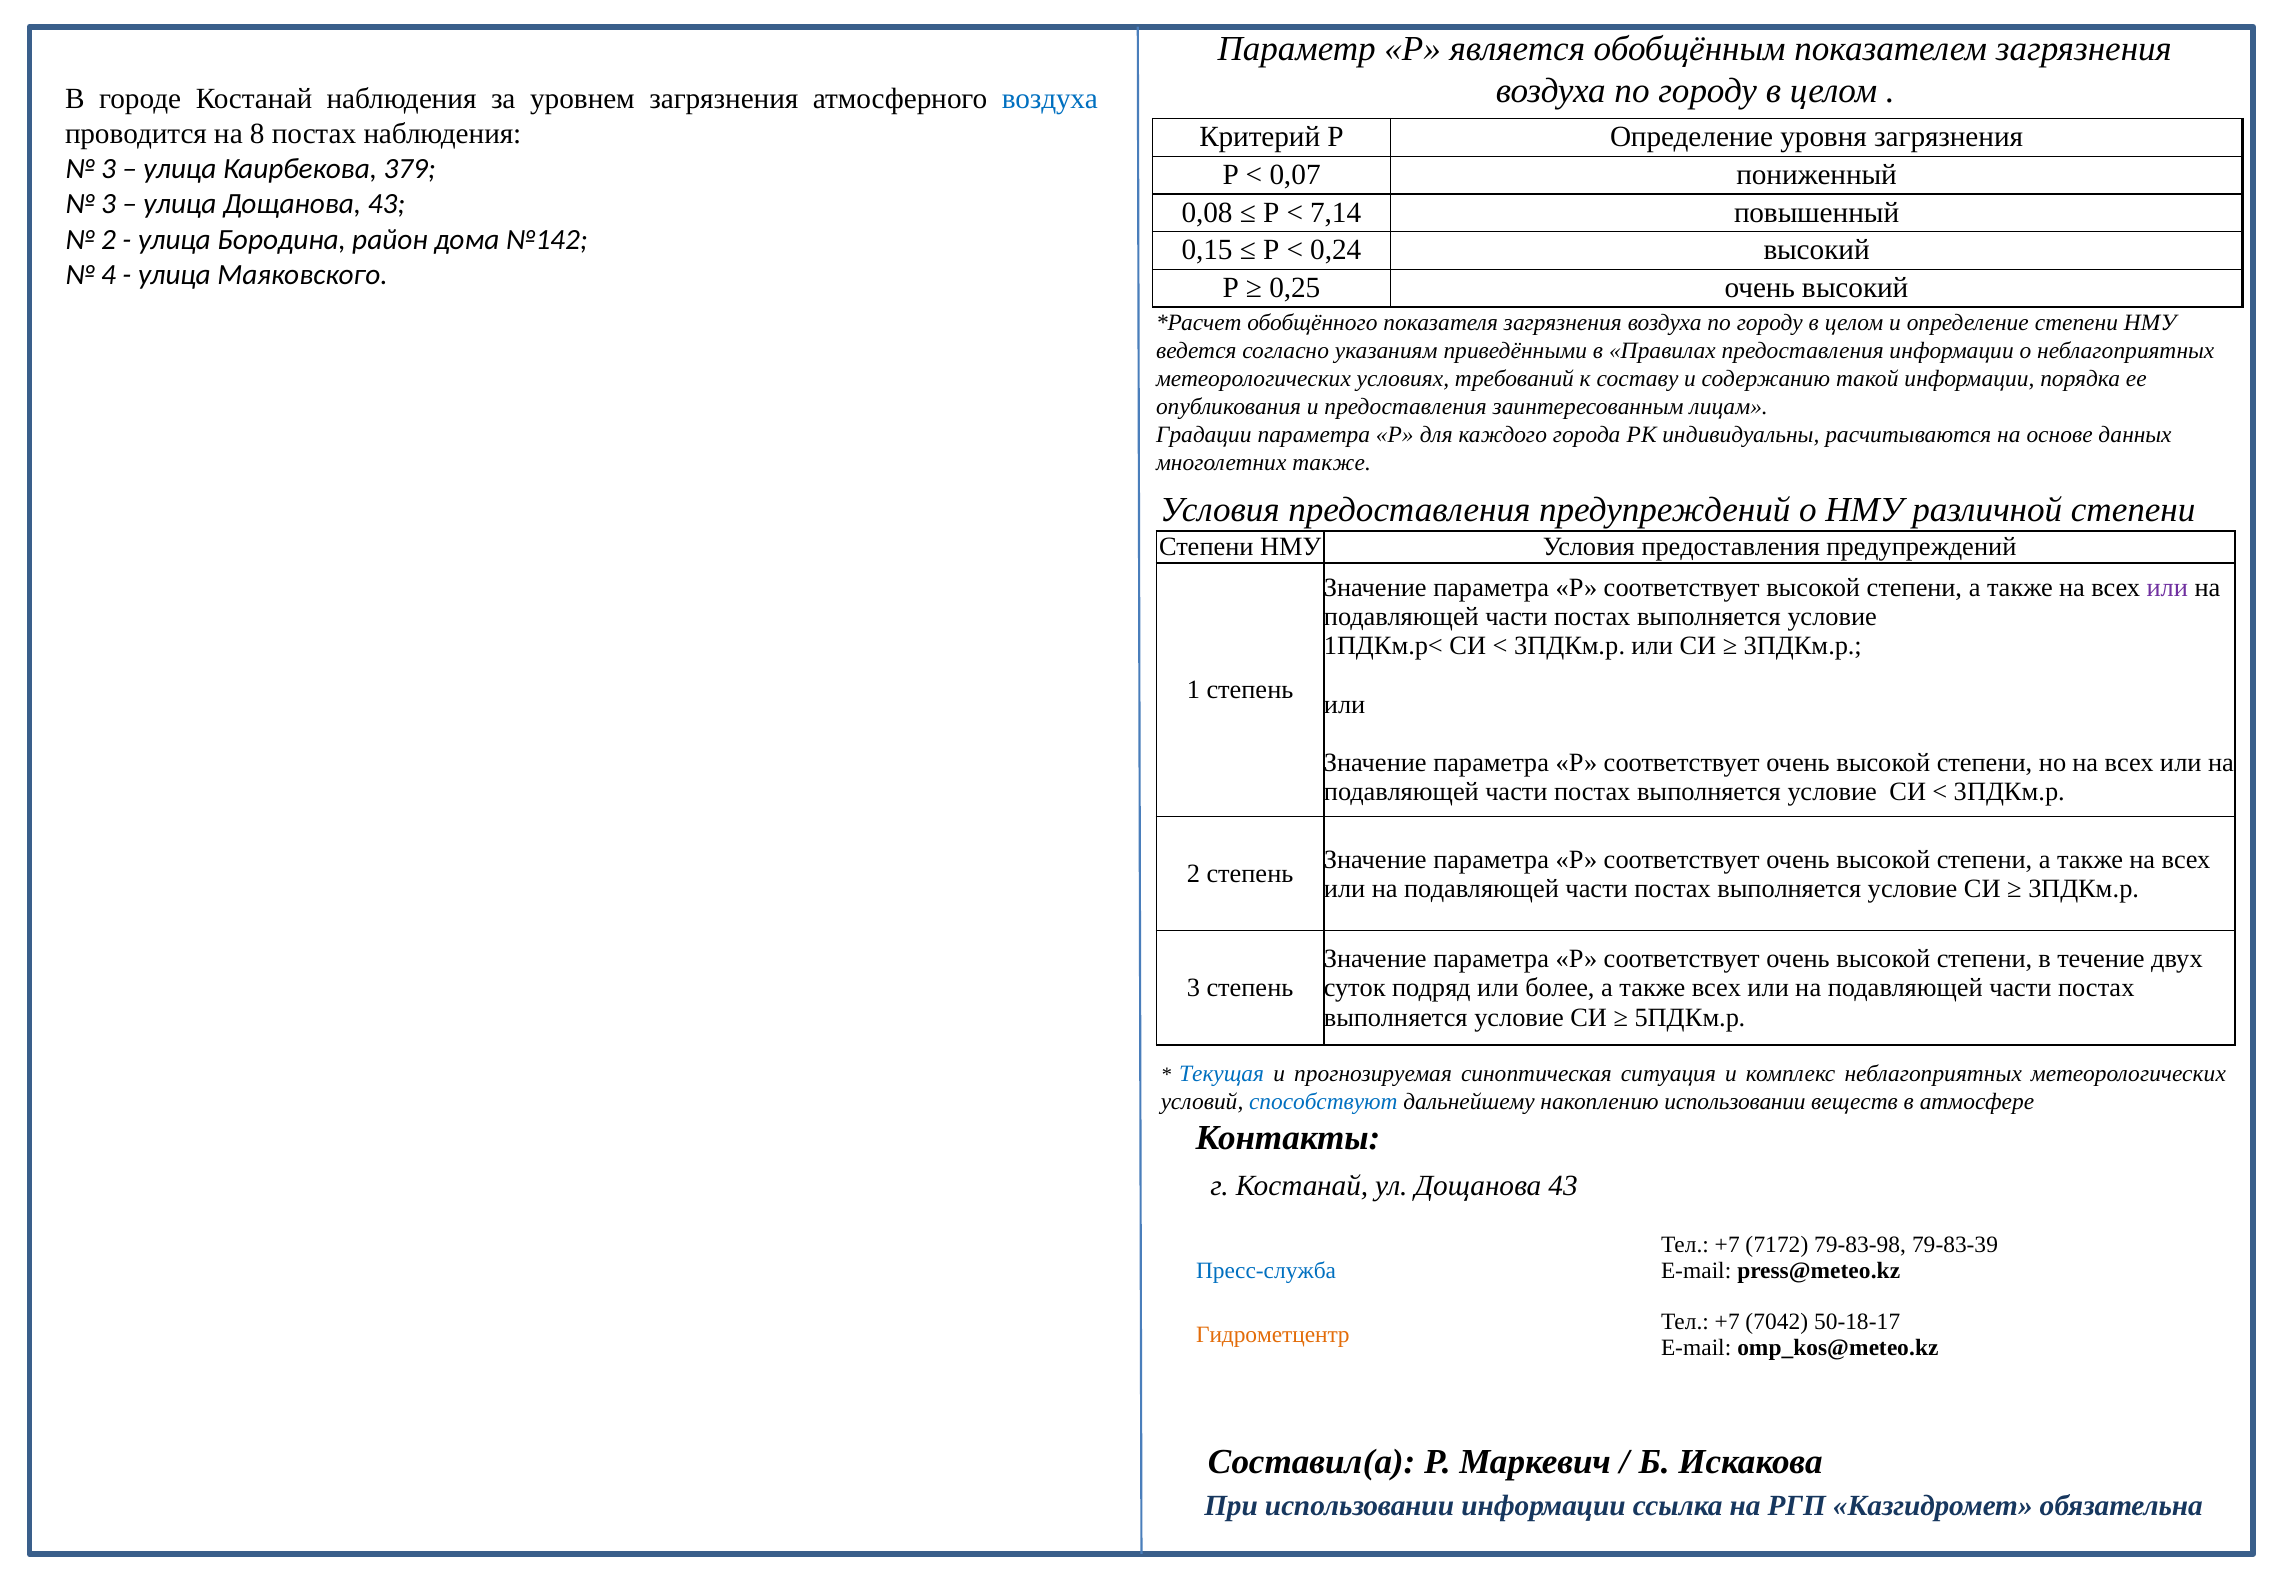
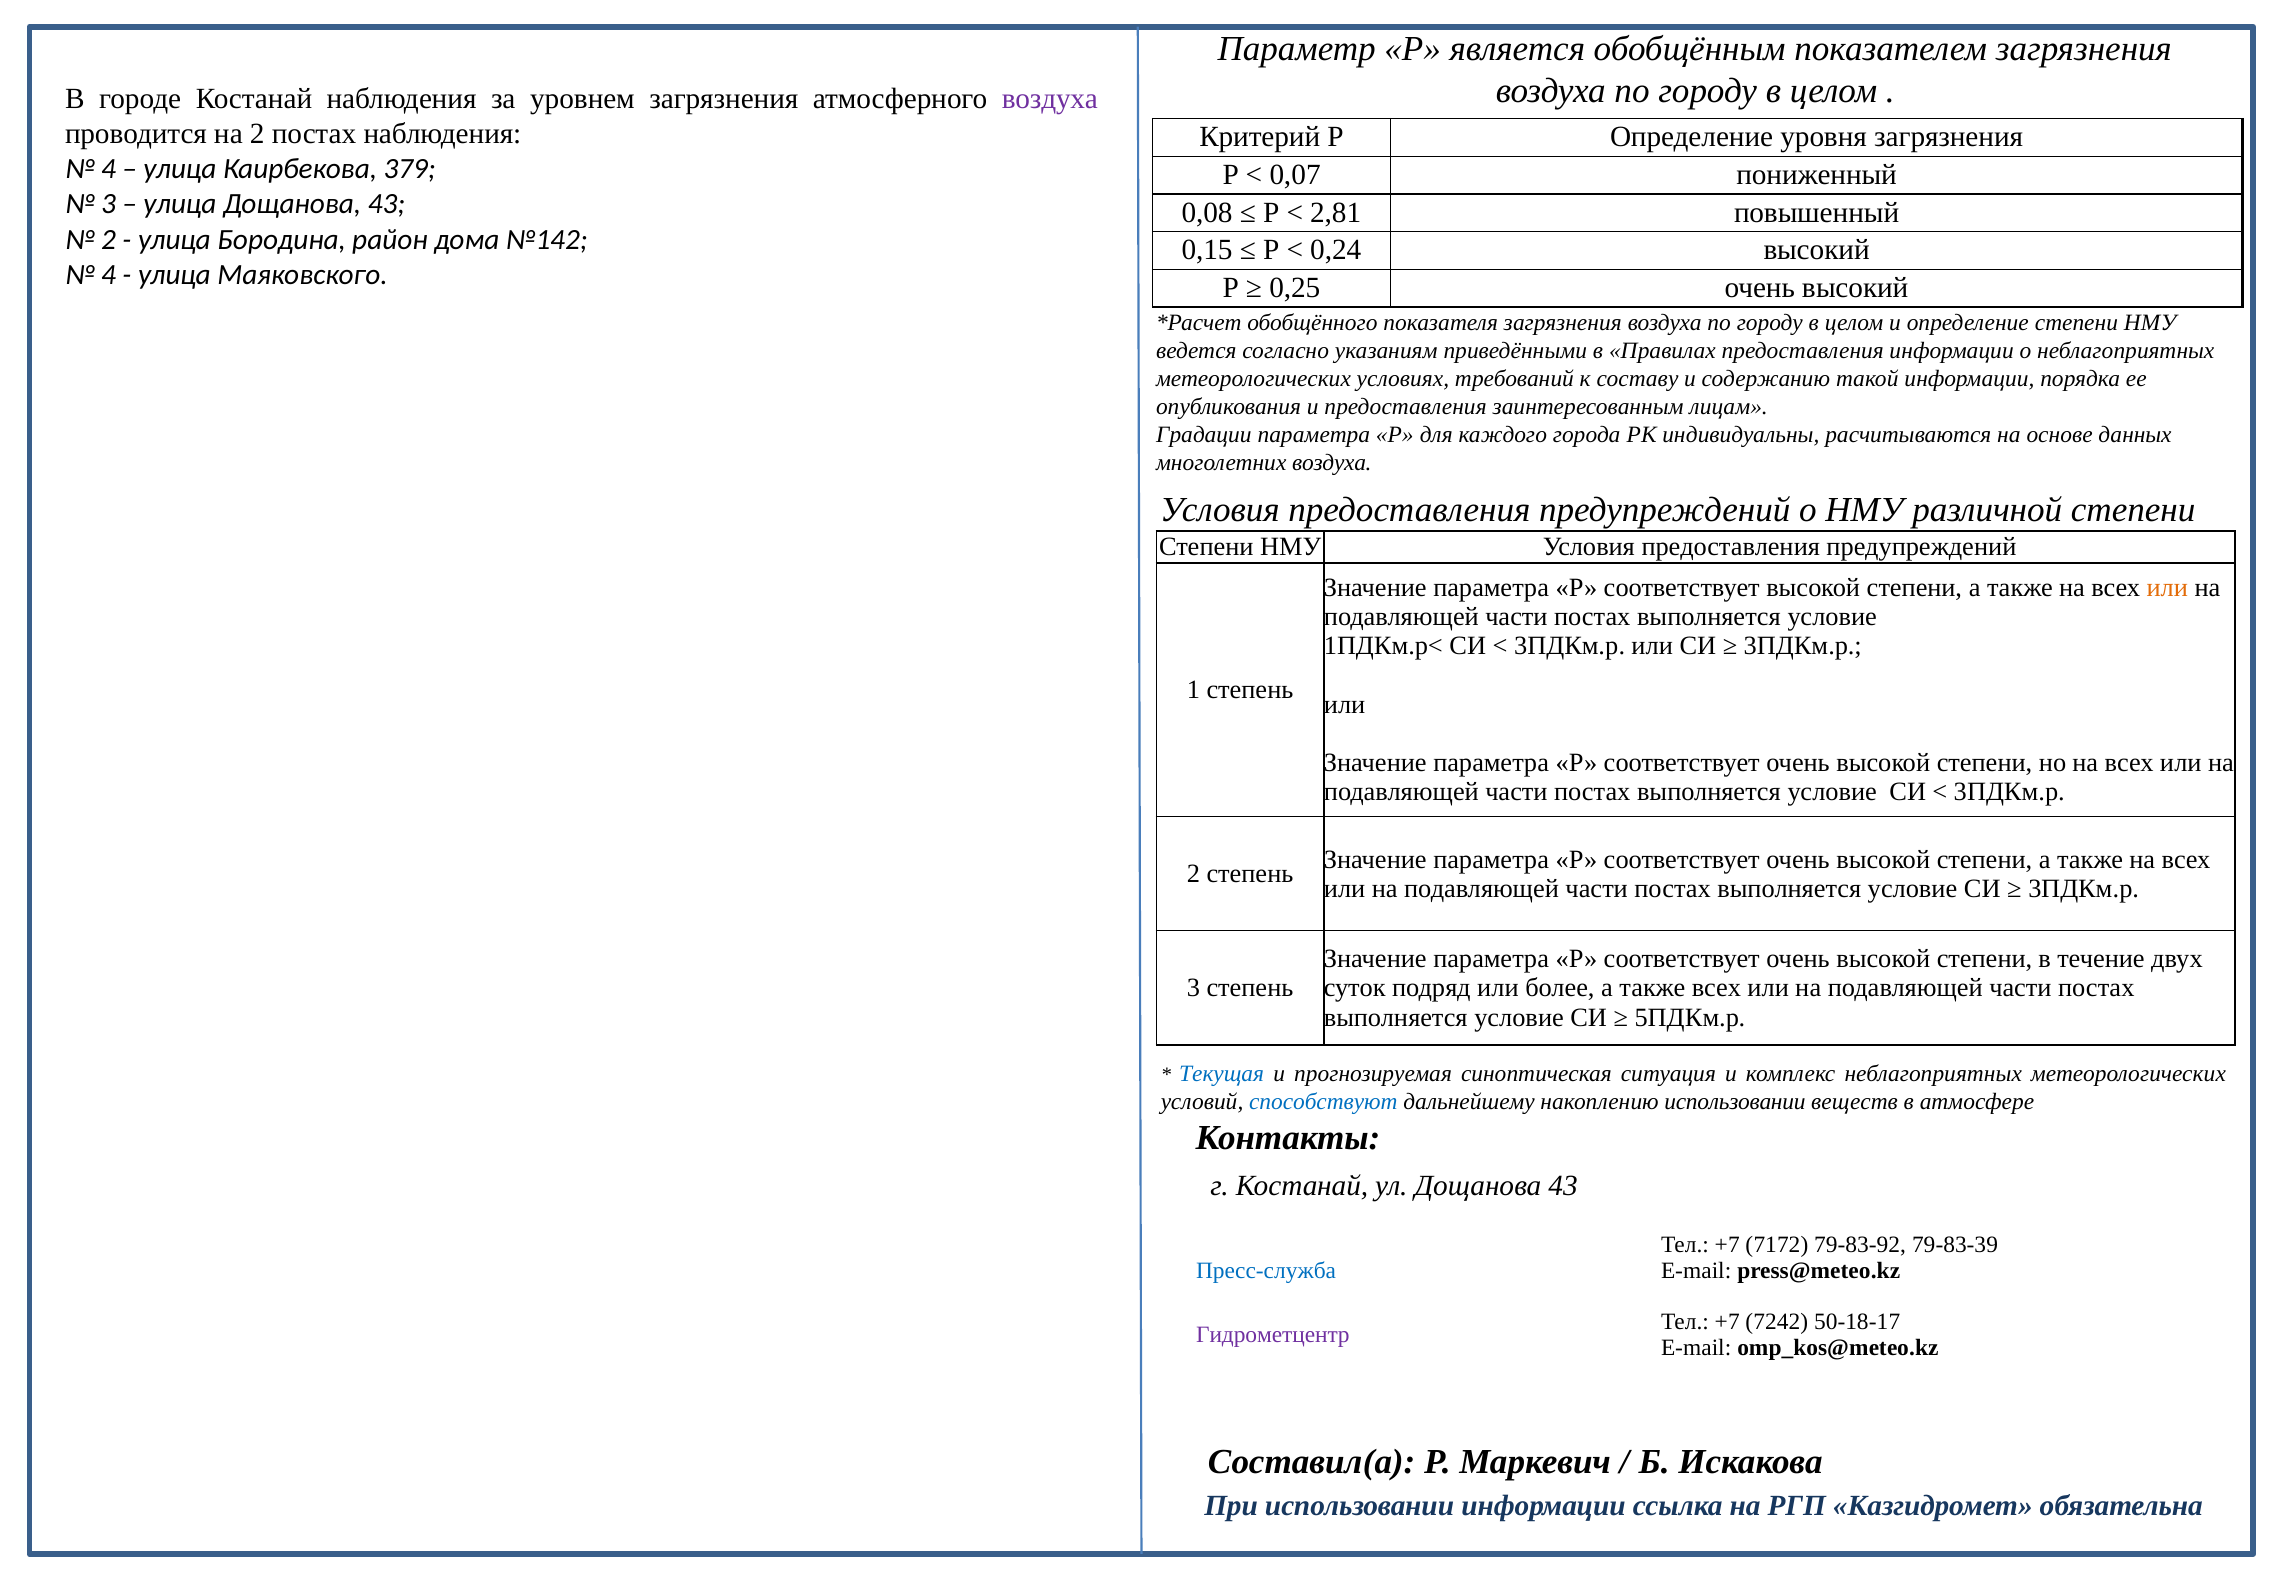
воздуха at (1050, 99) colour: blue -> purple
на 8: 8 -> 2
3 at (109, 169): 3 -> 4
7,14: 7,14 -> 2,81
многолетних также: также -> воздуха
или at (2167, 588) colour: purple -> orange
79-83-98: 79-83-98 -> 79-83-92
7042: 7042 -> 7242
Гидрометцентр colour: orange -> purple
